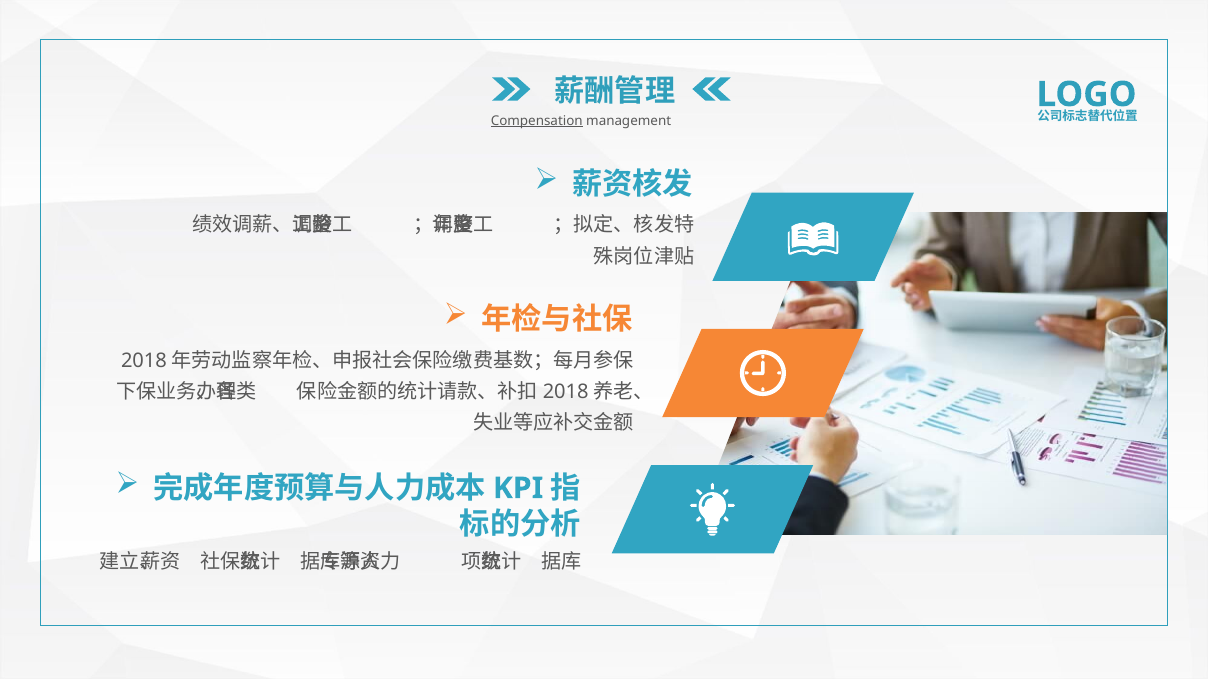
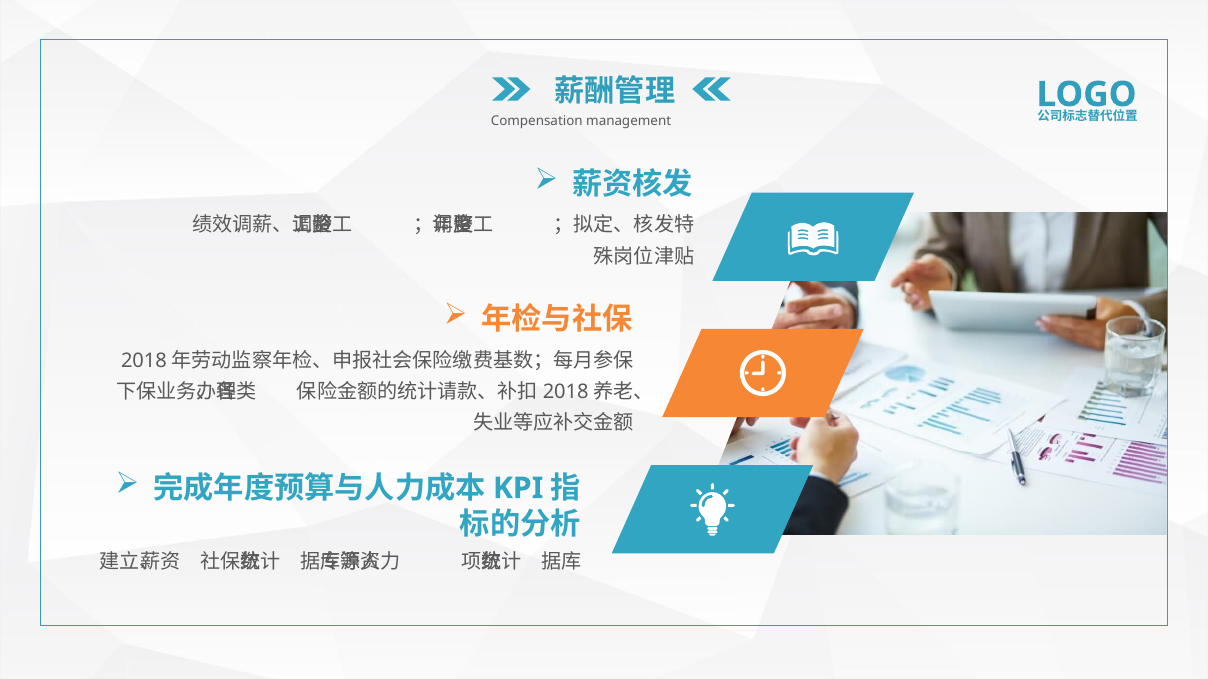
Compensation underline: present -> none
